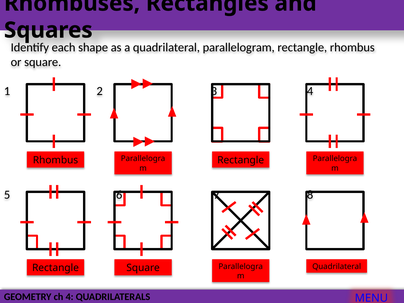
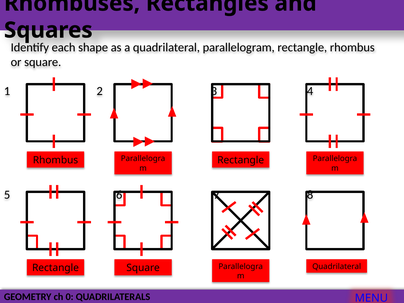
ch 4: 4 -> 0
